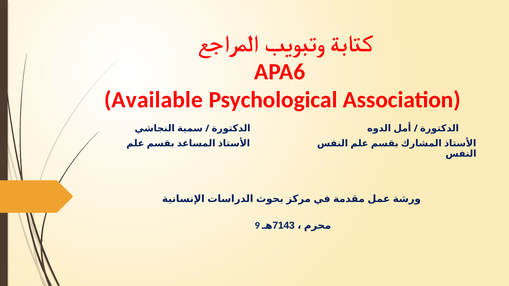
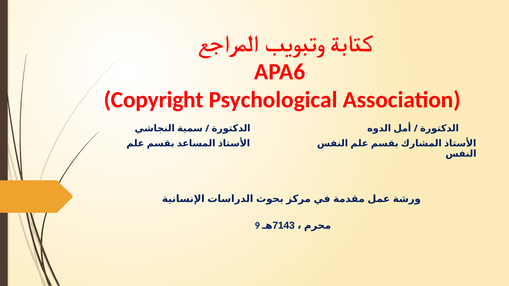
Available: Available -> Copyright
